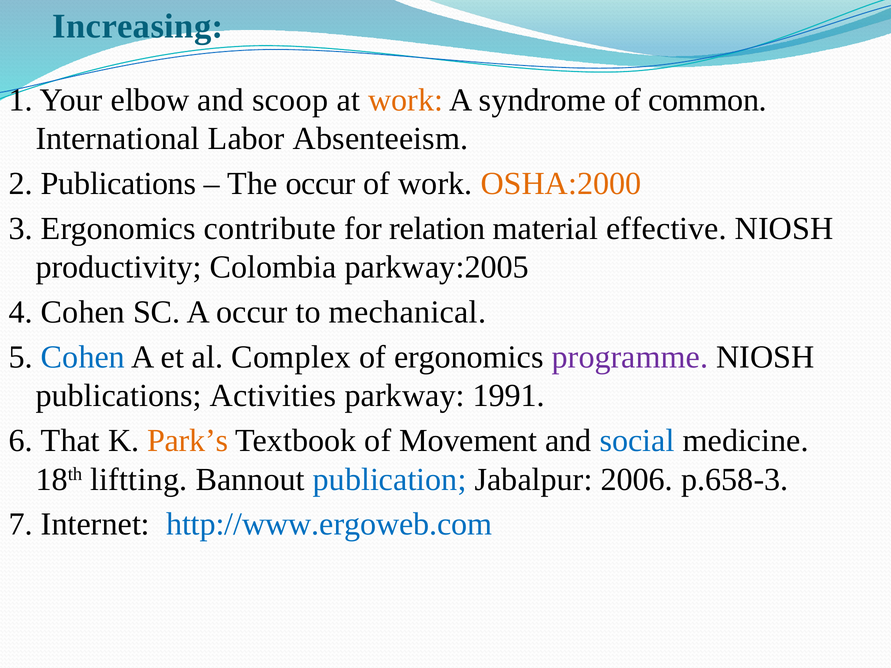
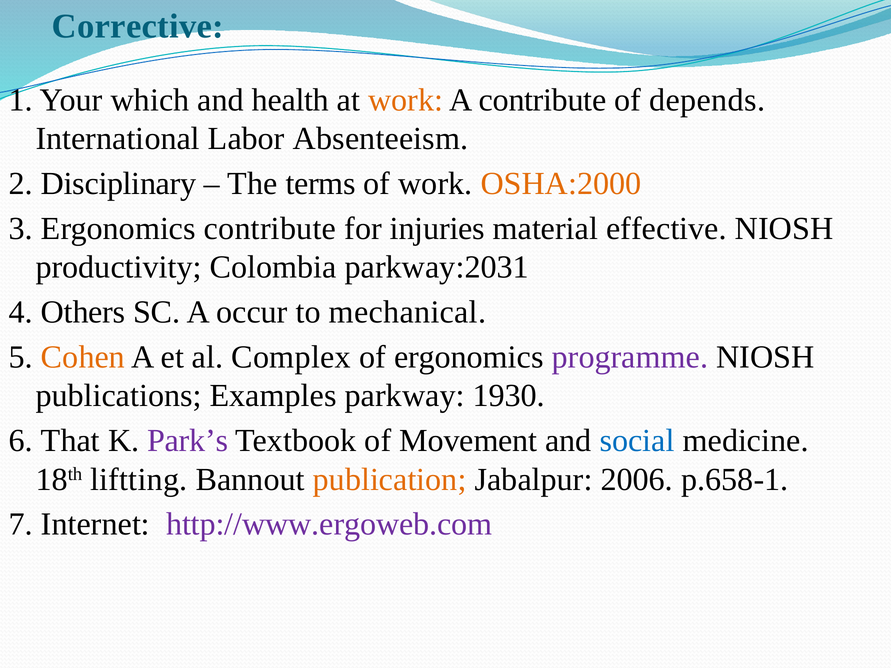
Increasing: Increasing -> Corrective
elbow: elbow -> which
scoop: scoop -> health
A syndrome: syndrome -> contribute
common: common -> depends
2 Publications: Publications -> Disciplinary
The occur: occur -> terms
relation: relation -> injuries
parkway:2005: parkway:2005 -> parkway:2031
4 Cohen: Cohen -> Others
Cohen at (83, 357) colour: blue -> orange
Activities: Activities -> Examples
1991: 1991 -> 1930
Park’s colour: orange -> purple
publication colour: blue -> orange
p.658-3: p.658-3 -> p.658-1
http://www.ergoweb.com colour: blue -> purple
